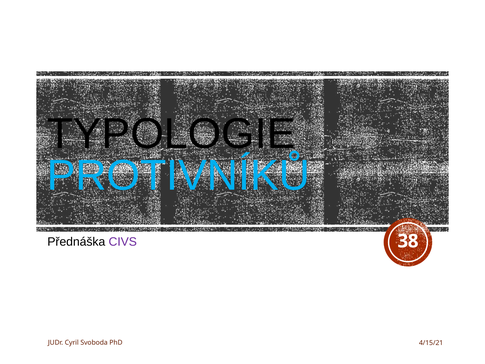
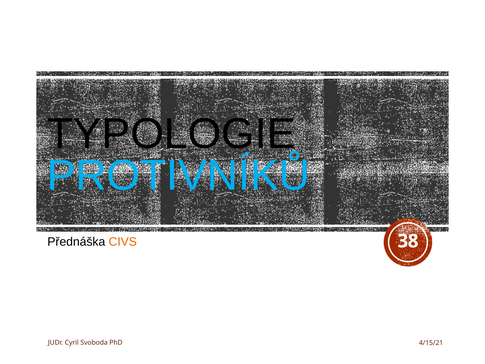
CIVS colour: purple -> orange
